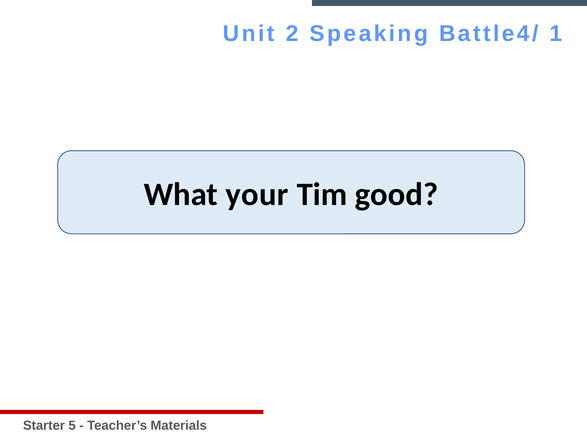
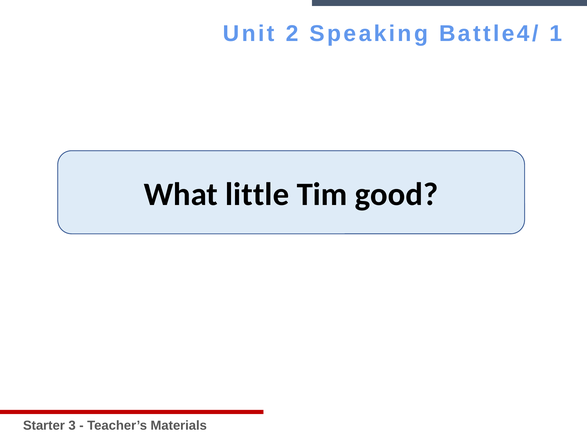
your: your -> little
5: 5 -> 3
